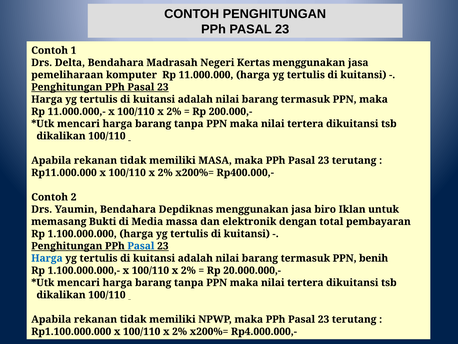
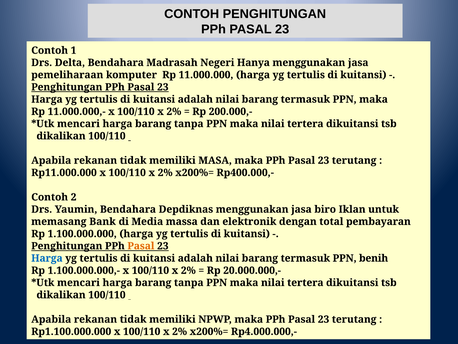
Kertas: Kertas -> Hanya
Bukti: Bukti -> Bank
Pasal at (141, 246) colour: blue -> orange
